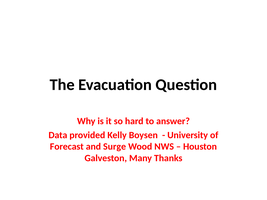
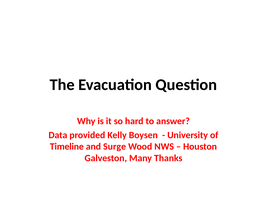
Forecast: Forecast -> Timeline
